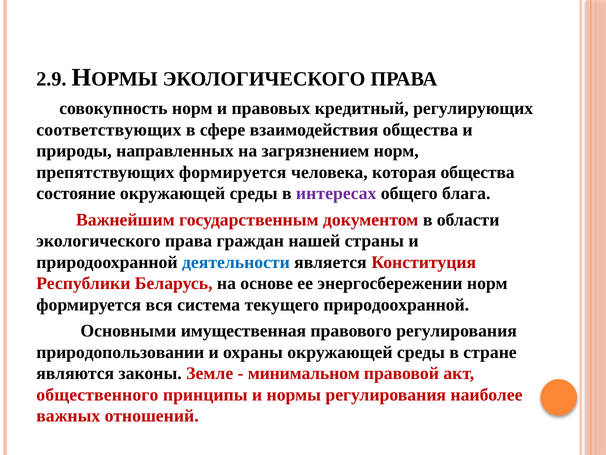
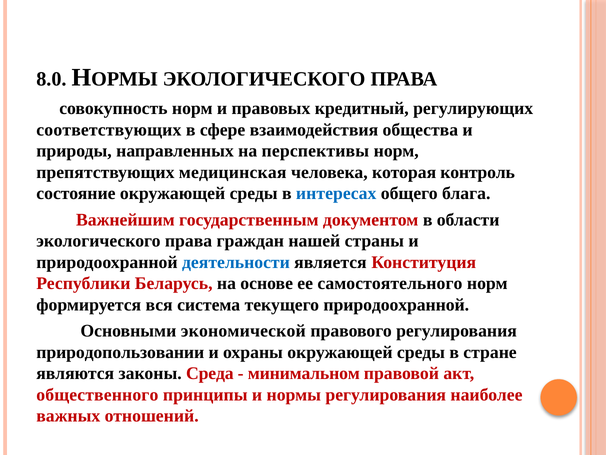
2.9: 2.9 -> 8.0
загрязнением: загрязнением -> перспективы
препятствующих формируется: формируется -> медицинская
которая общества: общества -> контроль
интересах colour: purple -> blue
энергосбережении: энергосбережении -> самостоятельного
имущественная: имущественная -> экономической
Земле: Земле -> Среда
